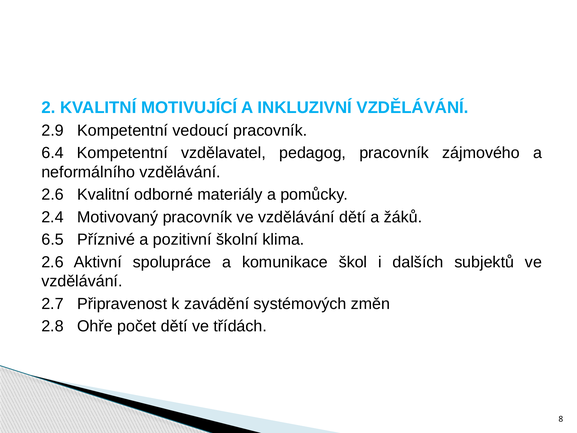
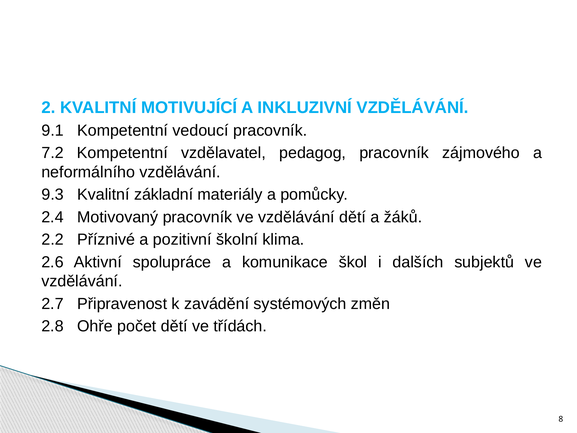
2.9: 2.9 -> 9.1
6.4: 6.4 -> 7.2
2.6 at (53, 195): 2.6 -> 9.3
odborné: odborné -> základní
6.5: 6.5 -> 2.2
